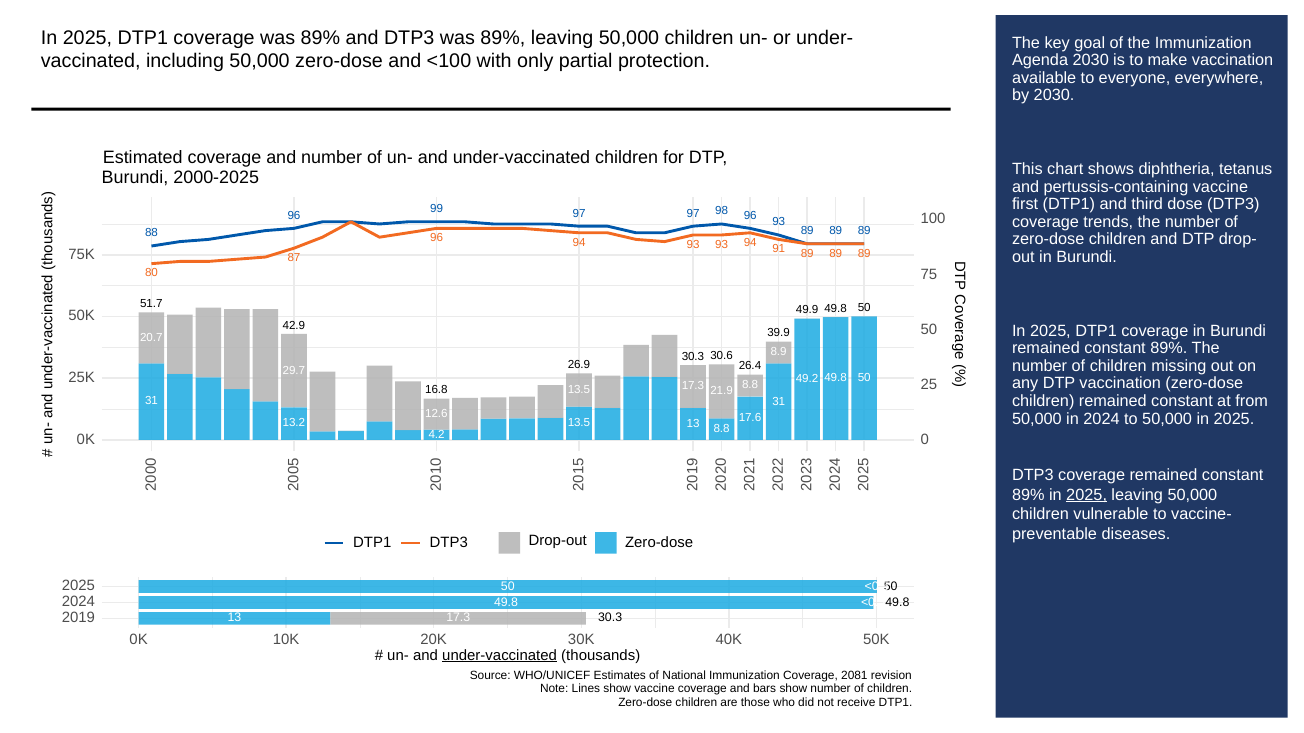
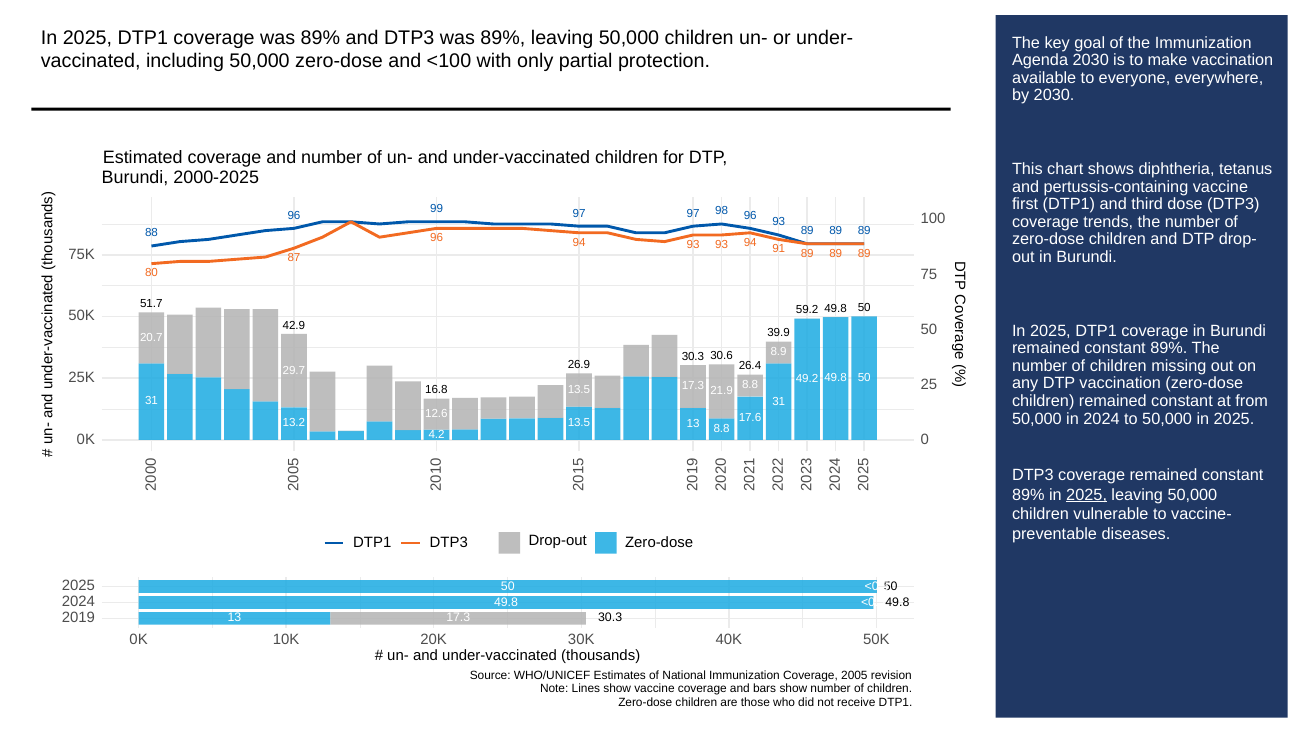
49.9: 49.9 -> 59.2
under-vaccinated at (500, 656) underline: present -> none
2081: 2081 -> 2005
